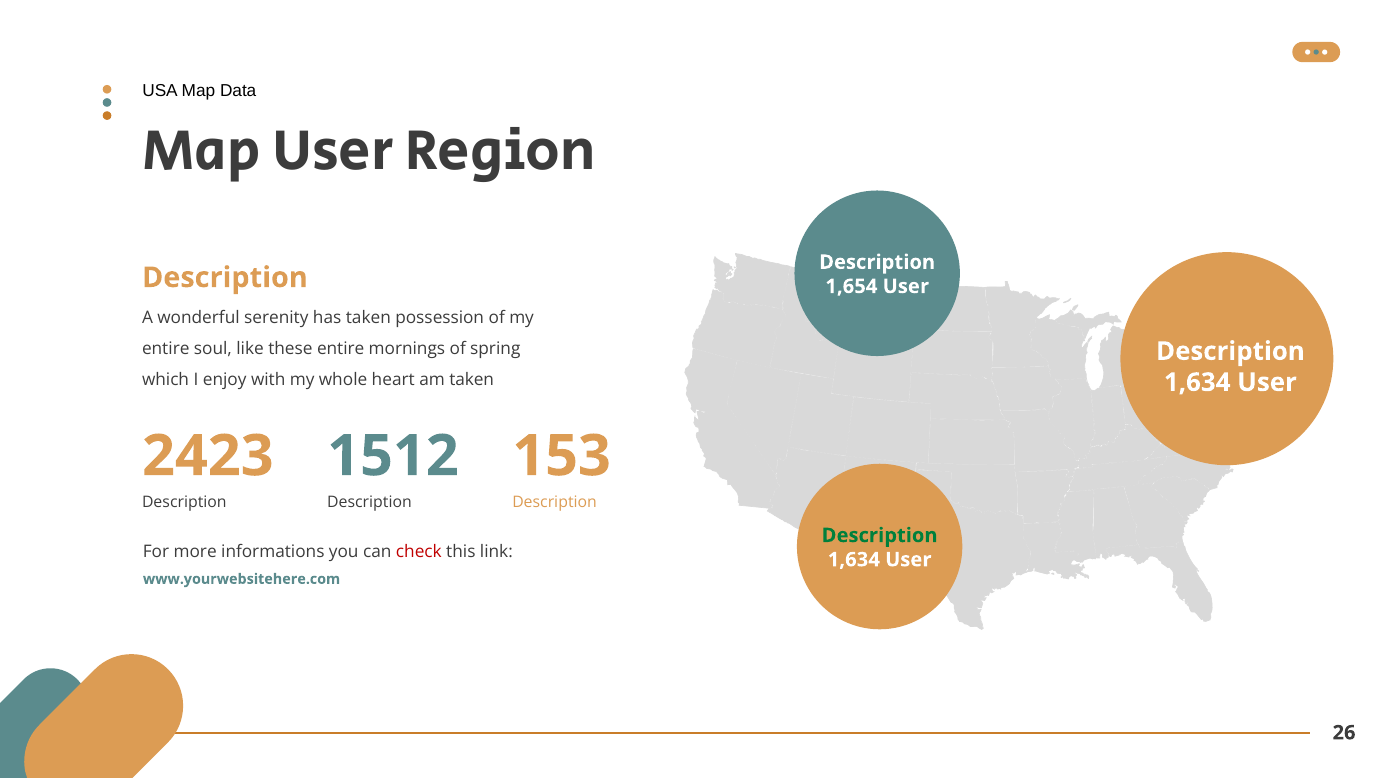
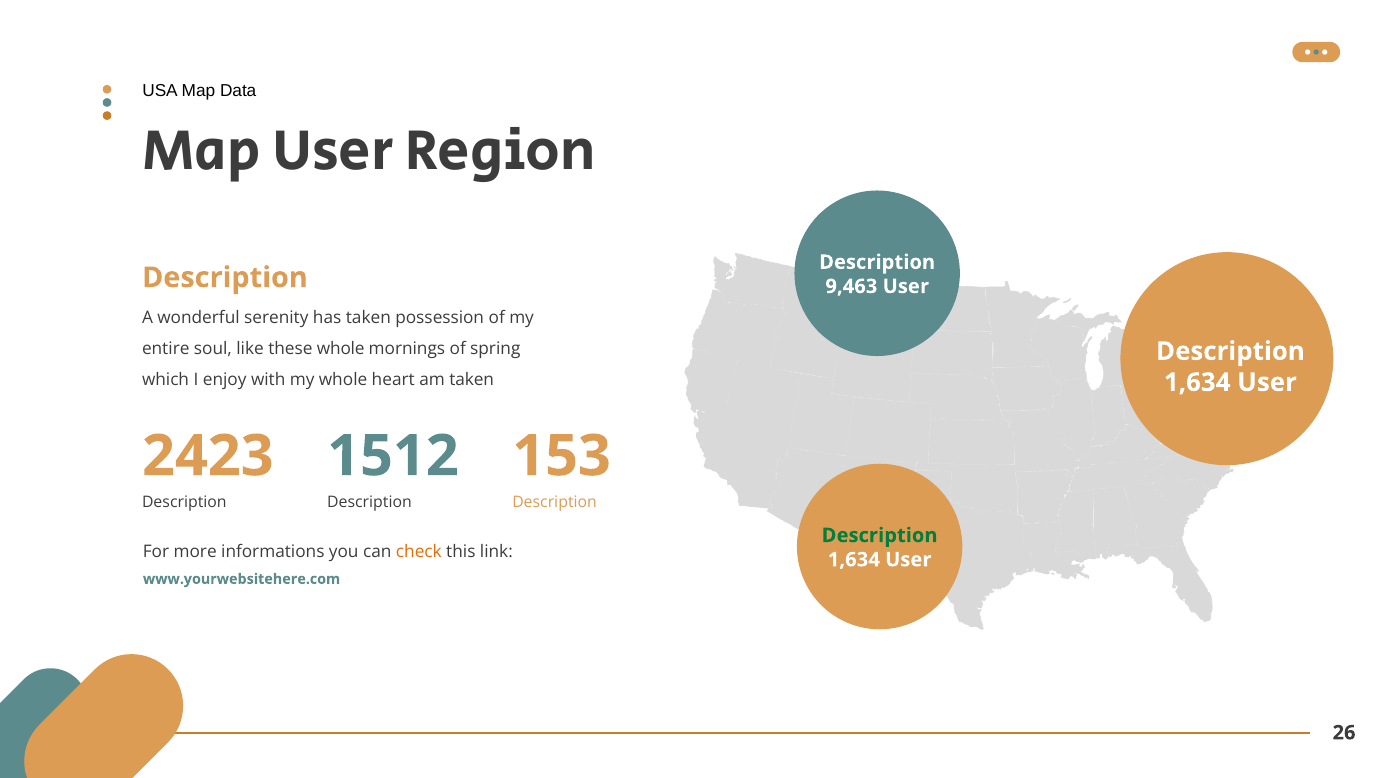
1,654: 1,654 -> 9,463
these entire: entire -> whole
check colour: red -> orange
